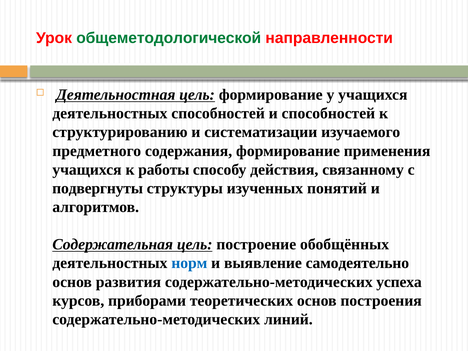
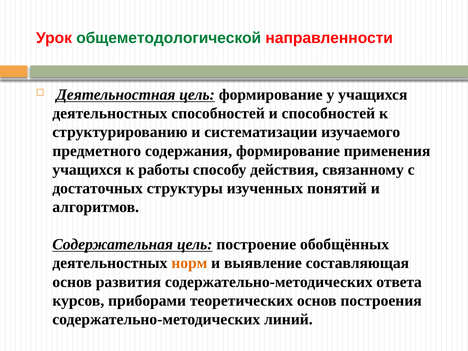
подвергнуты: подвергнуты -> достаточных
норм colour: blue -> orange
самодеятельно: самодеятельно -> составляющая
успеха: успеха -> ответа
